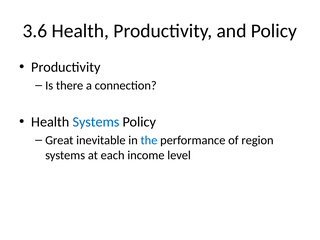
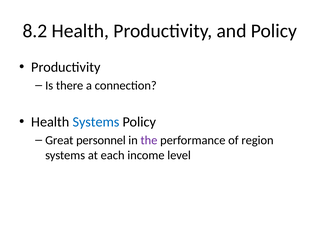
3.6: 3.6 -> 8.2
inevitable: inevitable -> personnel
the colour: blue -> purple
